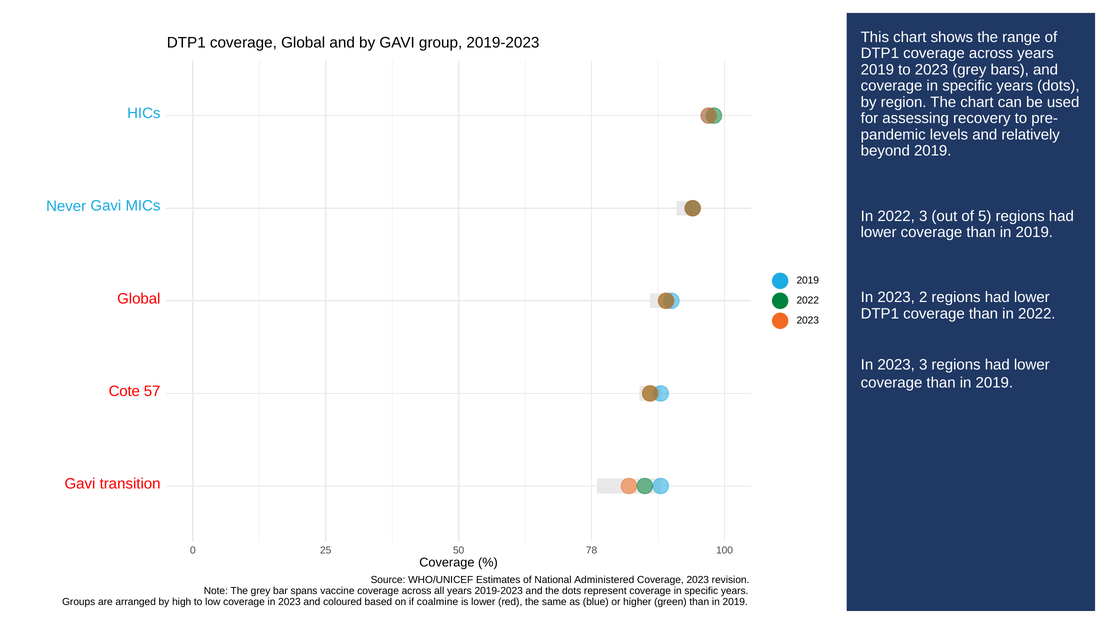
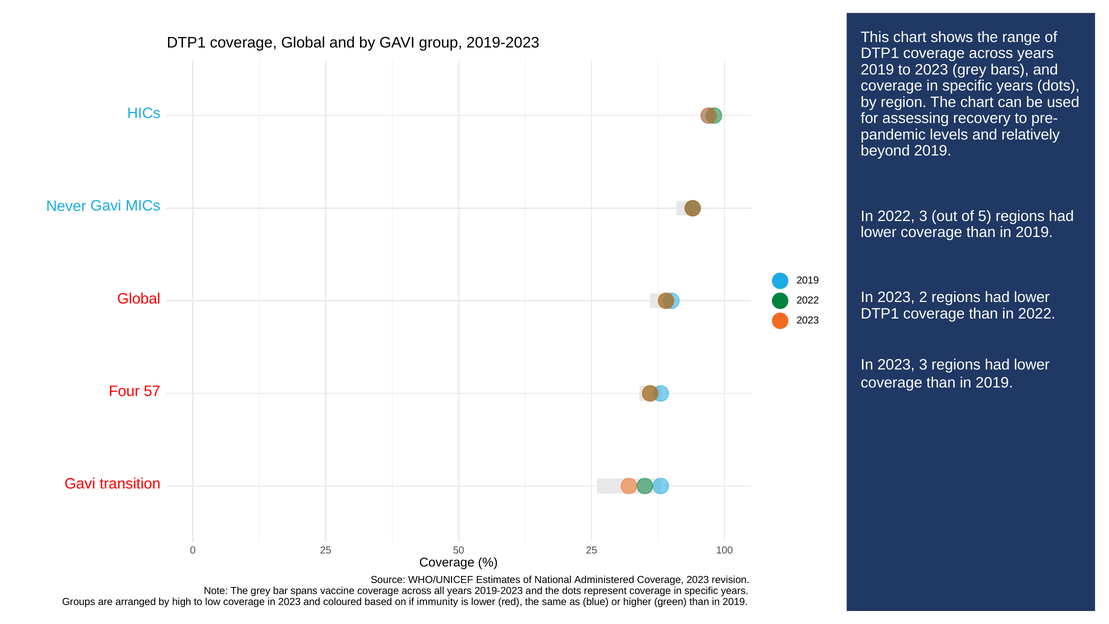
Cote: Cote -> Four
50 78: 78 -> 25
coalmine: coalmine -> immunity
